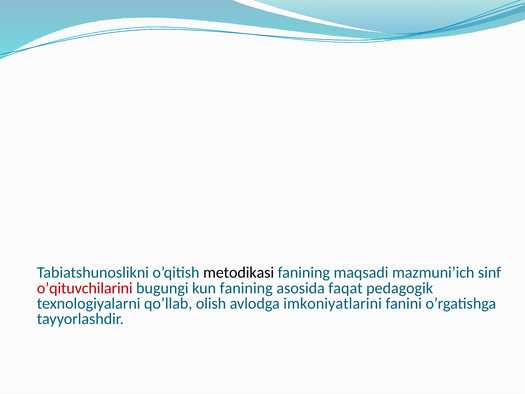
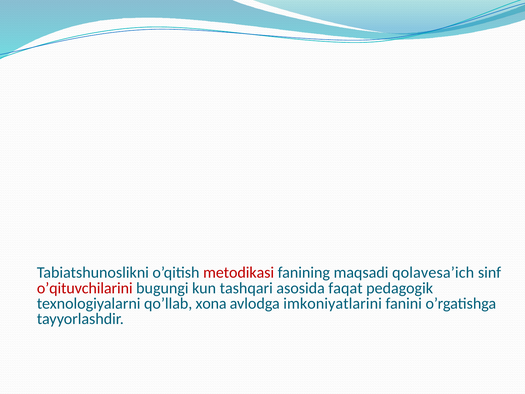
metodikasi colour: black -> red
mazmuni’ich: mazmuni’ich -> qolavesa’ich
kun fanining: fanining -> tashqari
olish: olish -> xona
